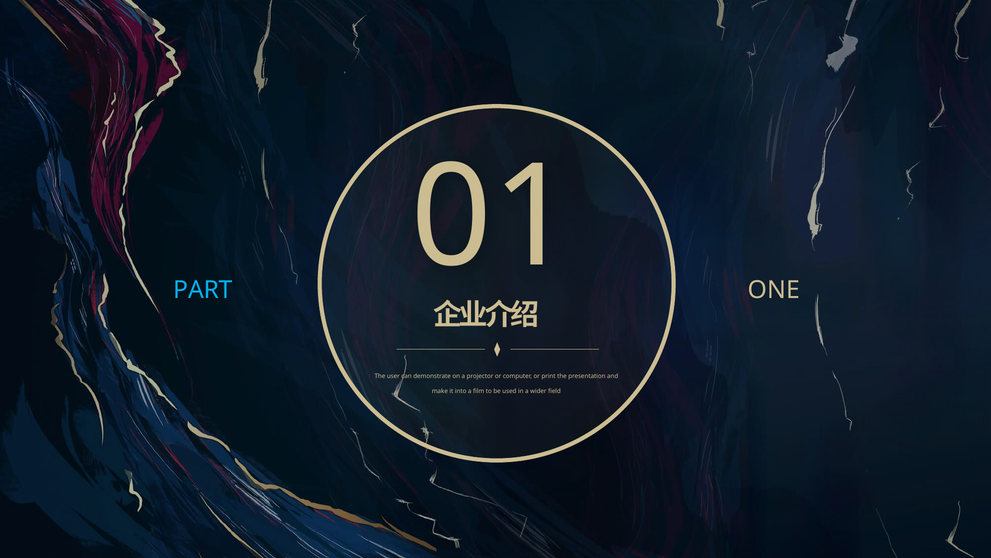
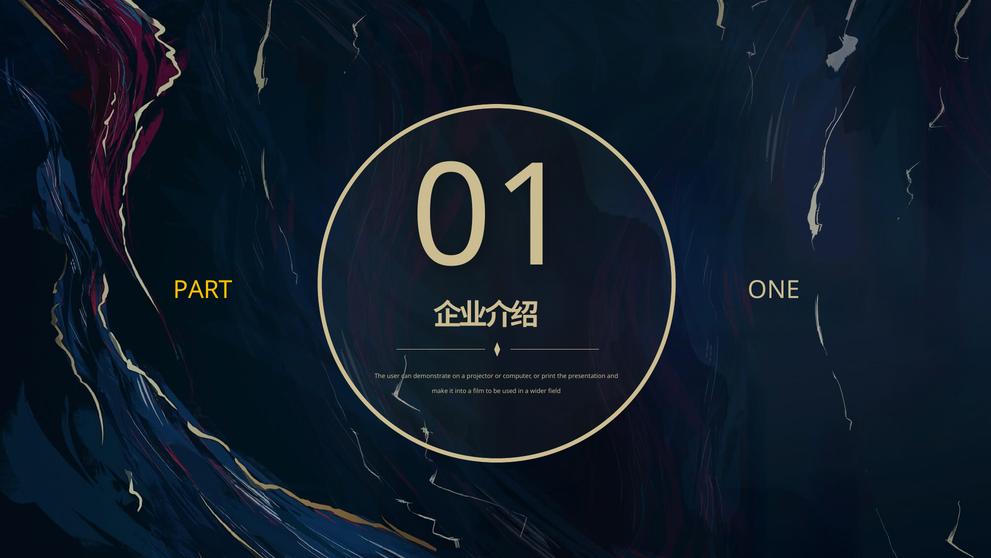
PART colour: light blue -> yellow
